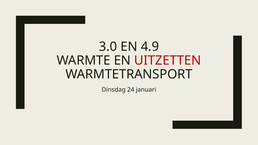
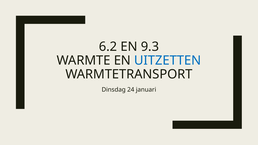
3.0: 3.0 -> 6.2
4.9: 4.9 -> 9.3
UITZETTEN colour: red -> blue
